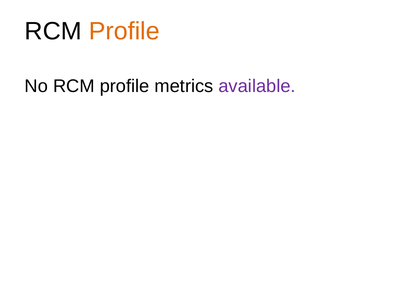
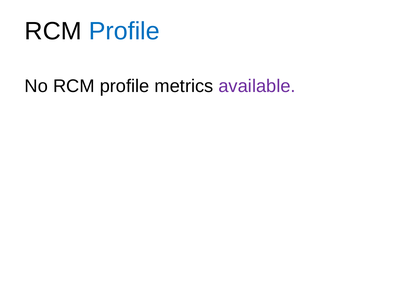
Profile at (124, 31) colour: orange -> blue
